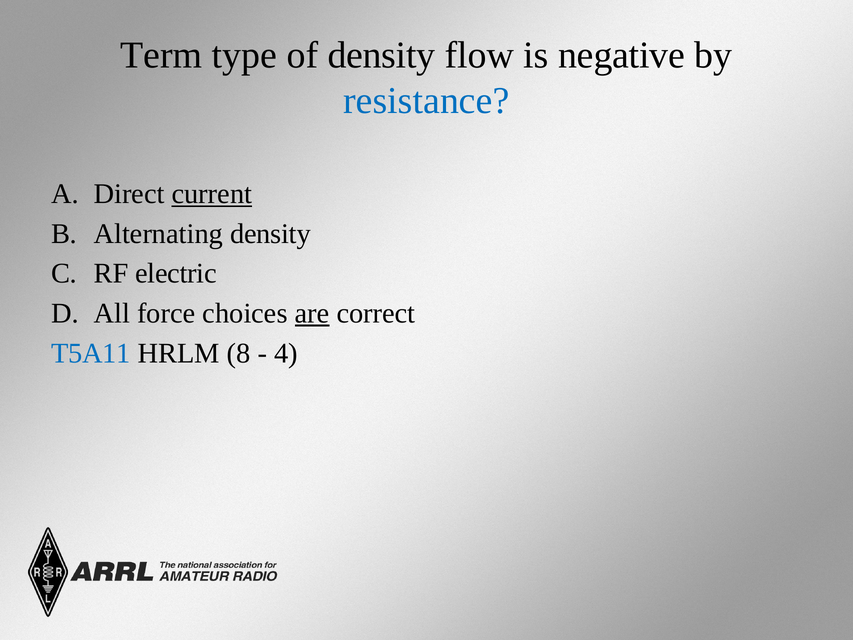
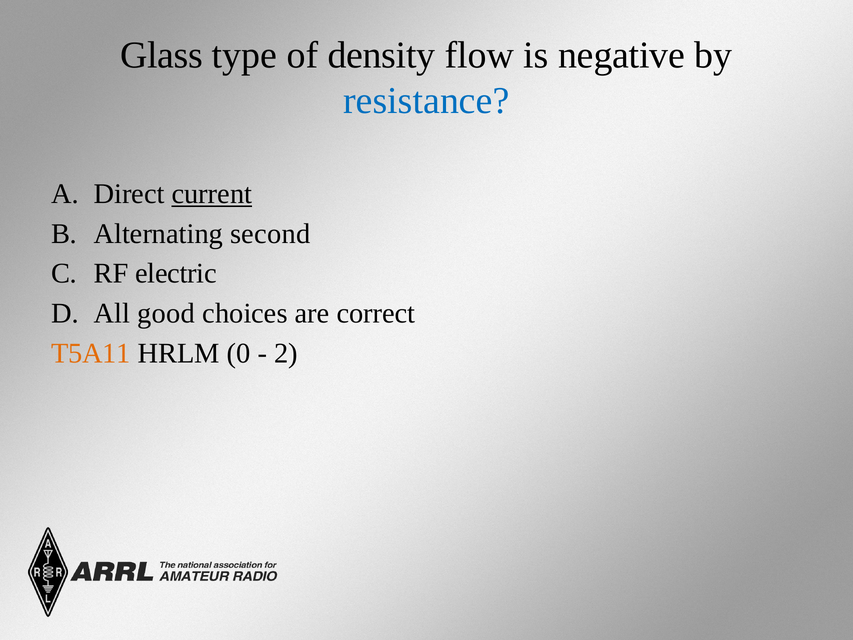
Term: Term -> Glass
Alternating density: density -> second
force: force -> good
are underline: present -> none
T5A11 colour: blue -> orange
8: 8 -> 0
4: 4 -> 2
